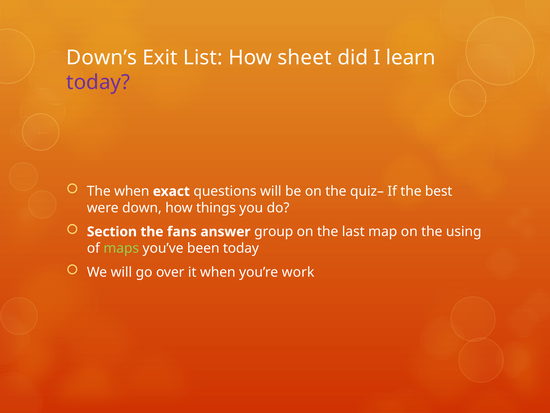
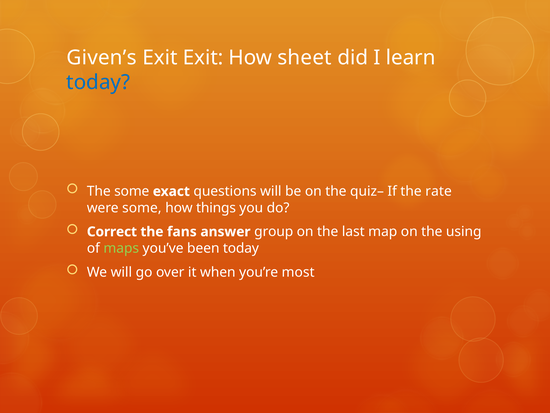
Down’s: Down’s -> Given’s
Exit List: List -> Exit
today at (98, 82) colour: purple -> blue
The when: when -> some
best: best -> rate
were down: down -> some
Section: Section -> Correct
work: work -> most
